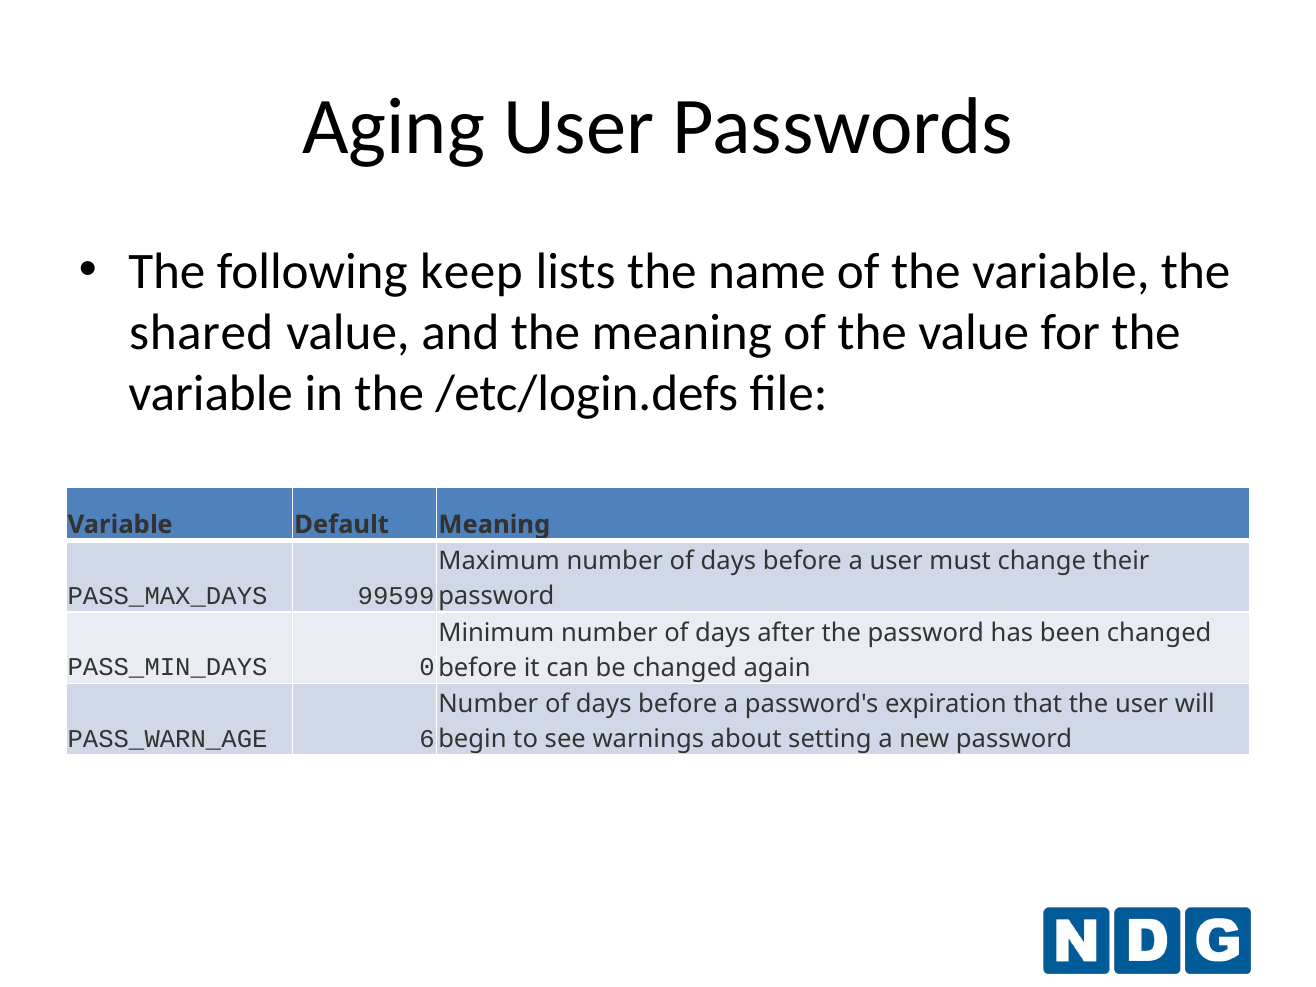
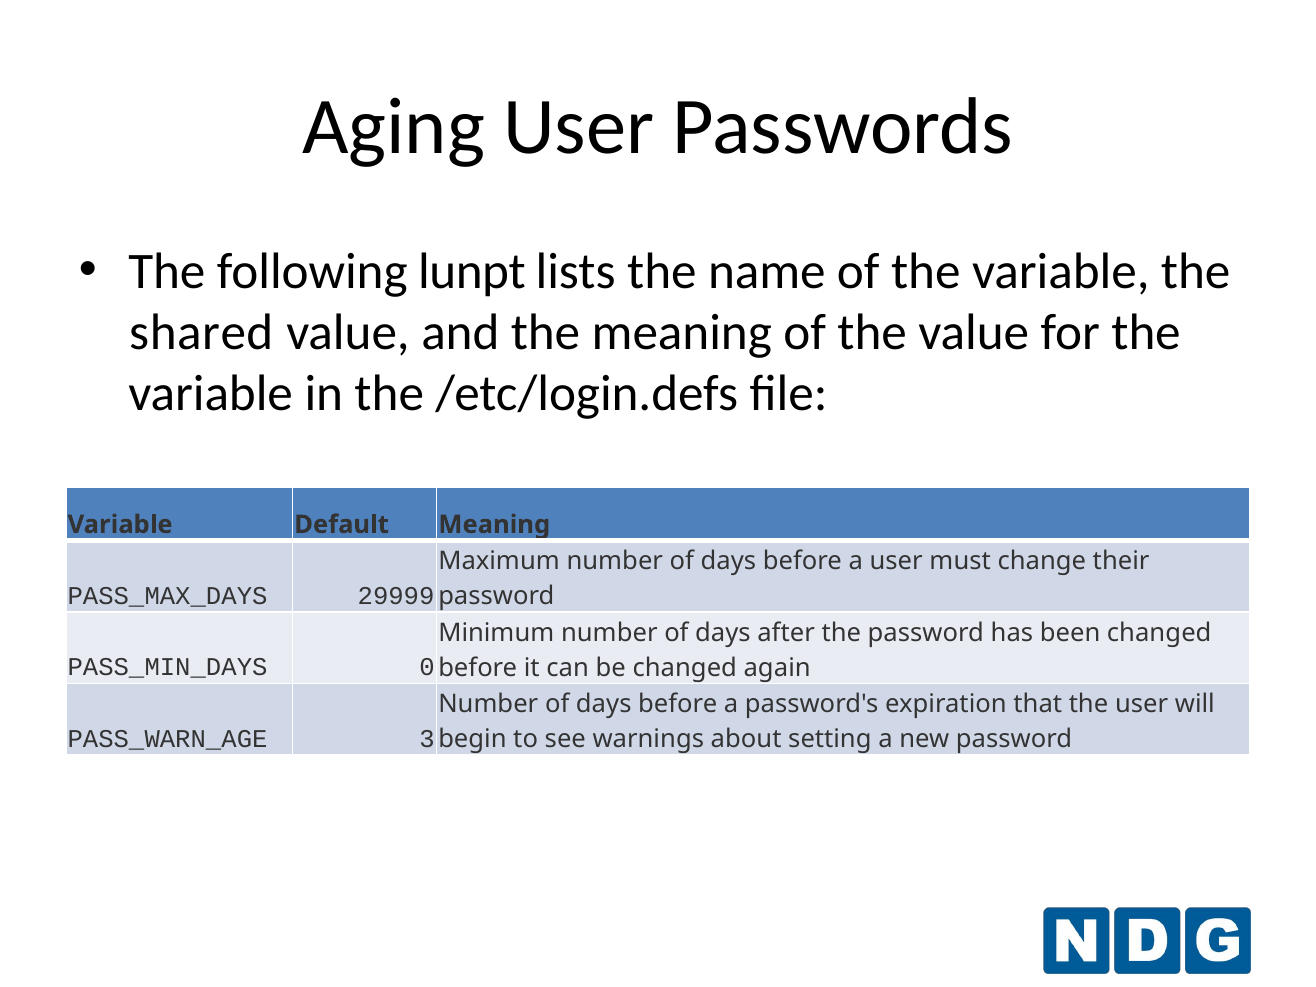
keep: keep -> lunpt
99599: 99599 -> 29999
6: 6 -> 3
